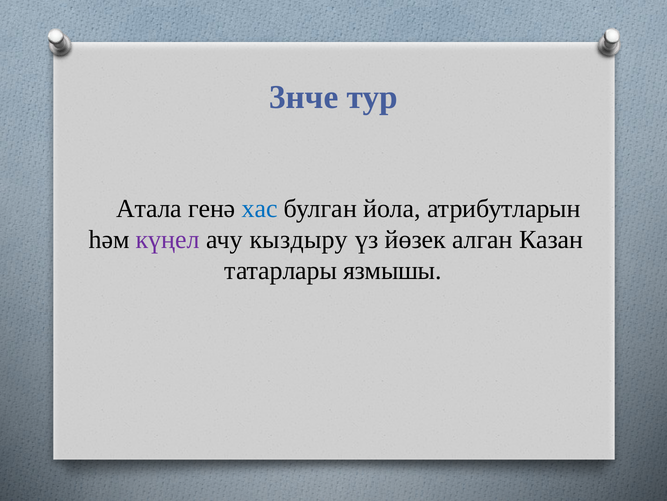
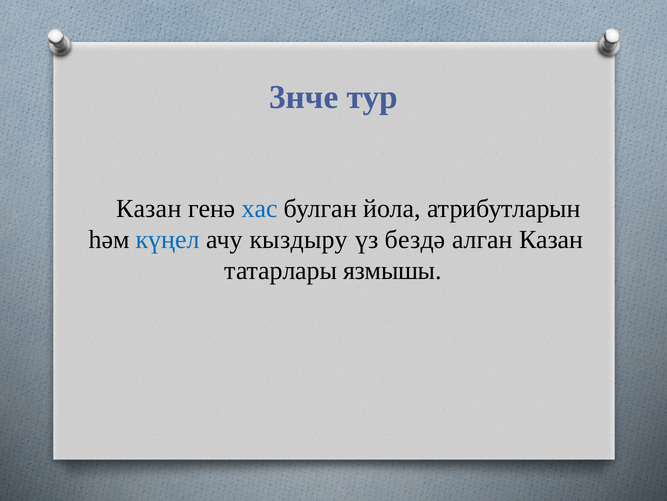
Атала at (149, 208): Атала -> Казан
күңел colour: purple -> blue
йөзек: йөзек -> бездә
